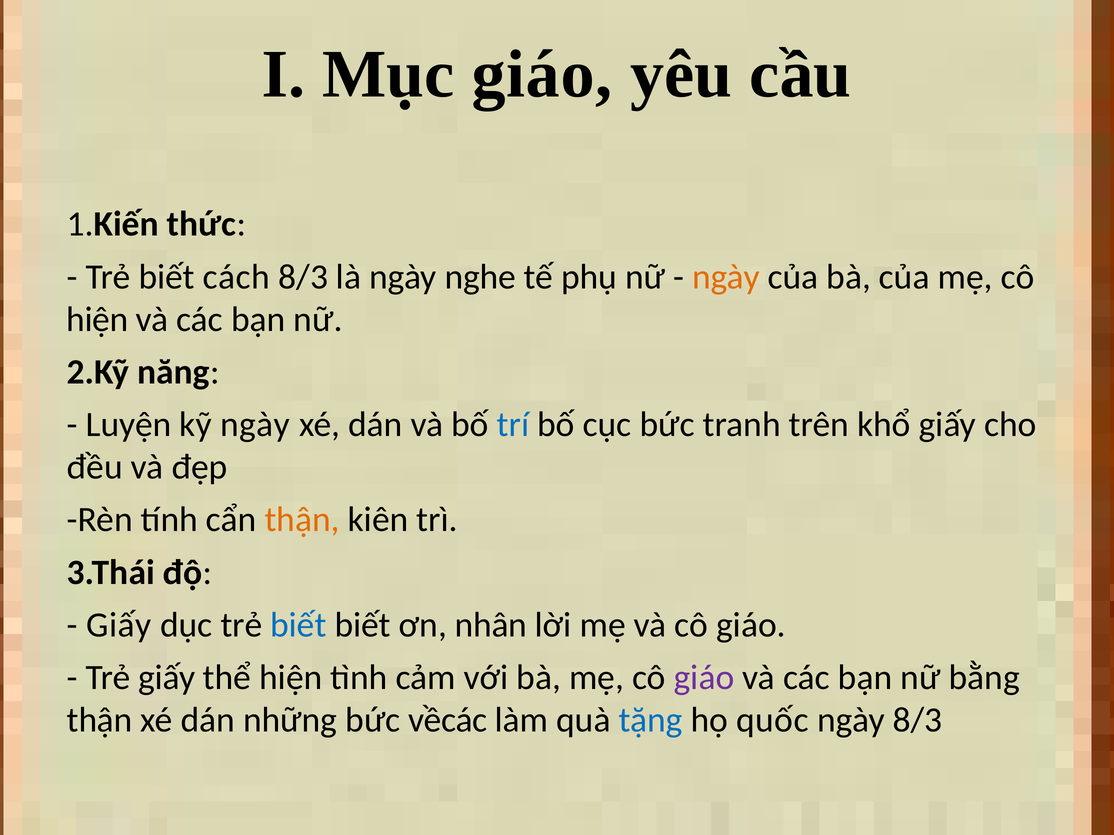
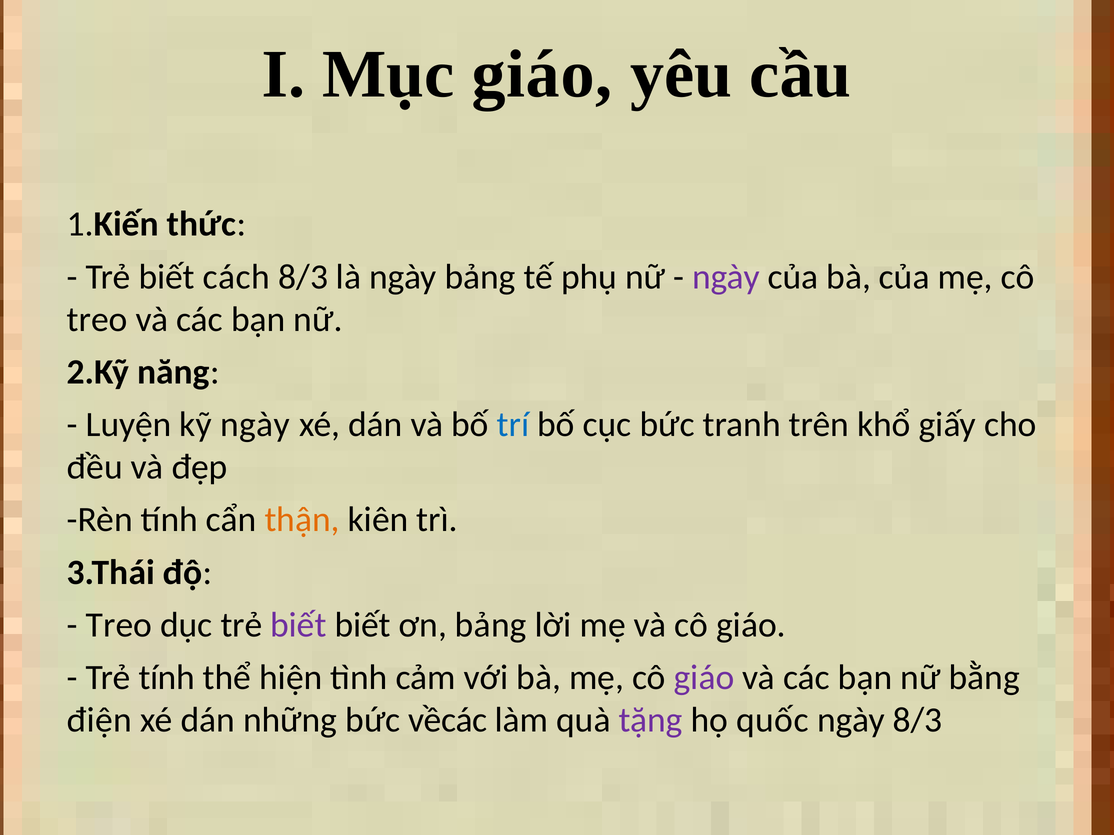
ngày nghe: nghe -> bảng
ngày at (726, 277) colour: orange -> purple
hiện at (97, 320): hiện -> treo
Giấy at (119, 625): Giấy -> Treo
biết at (298, 625) colour: blue -> purple
ơn nhân: nhân -> bảng
Trẻ giấy: giấy -> tính
thận at (100, 720): thận -> điện
tặng colour: blue -> purple
